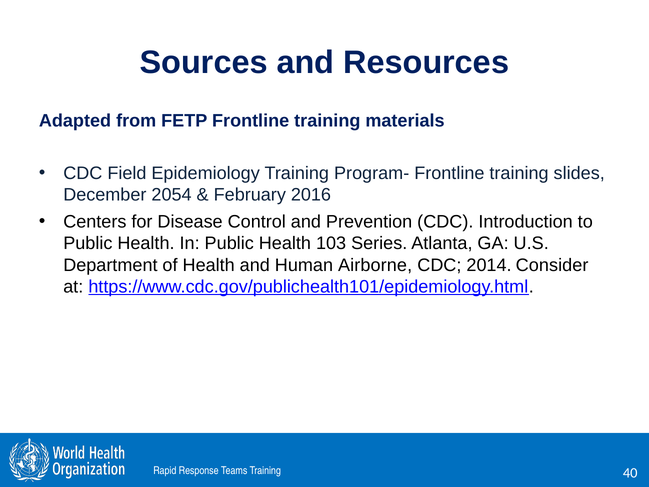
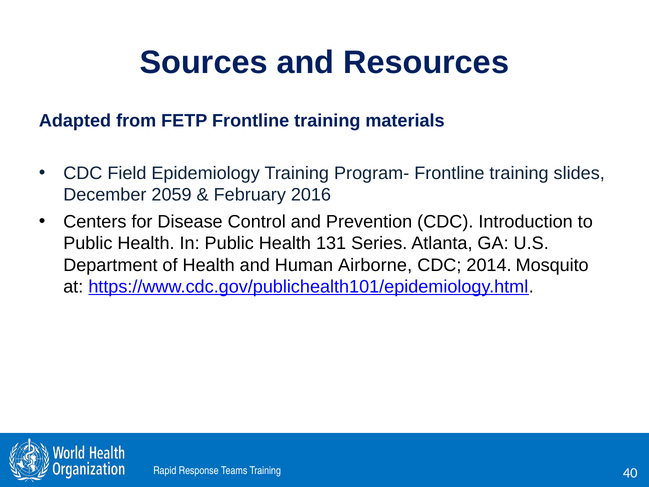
2054: 2054 -> 2059
103: 103 -> 131
Consider: Consider -> Mosquito
